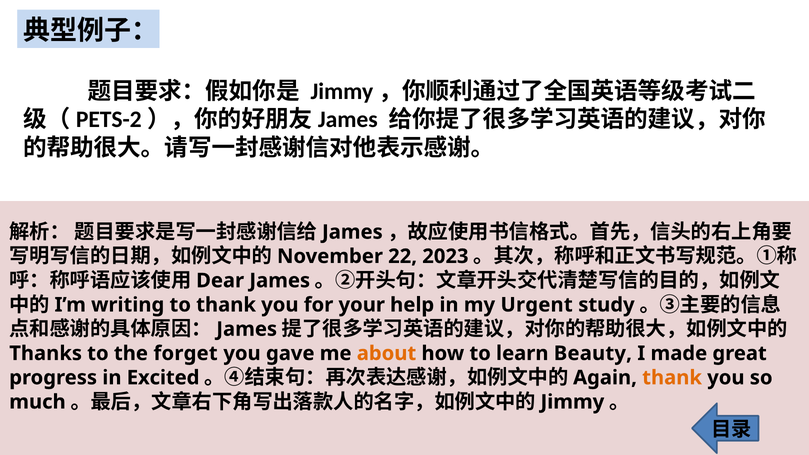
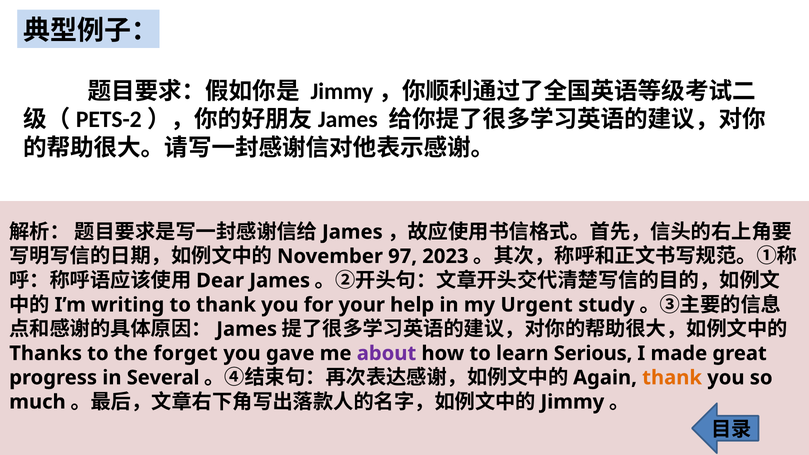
22: 22 -> 97
about colour: orange -> purple
Beauty: Beauty -> Serious
Excited: Excited -> Several
